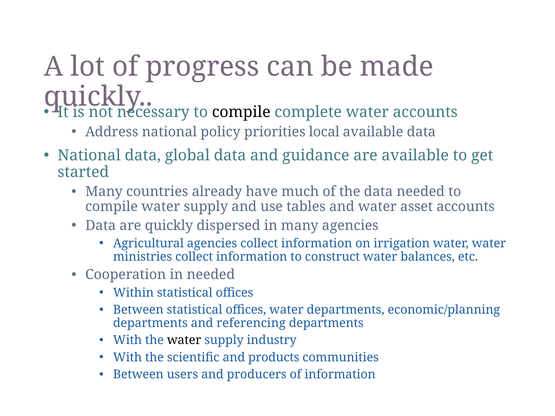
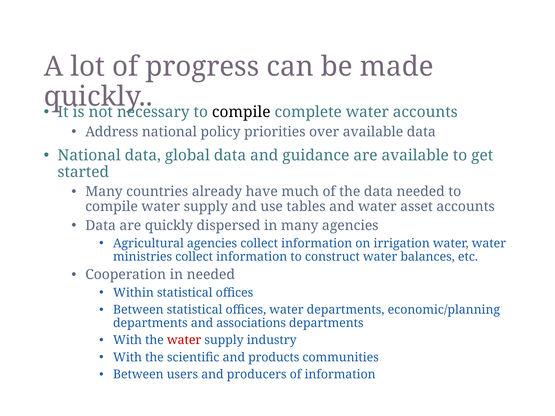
local: local -> over
referencing: referencing -> associations
water at (184, 340) colour: black -> red
